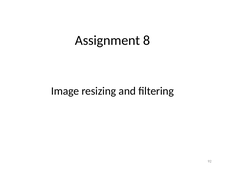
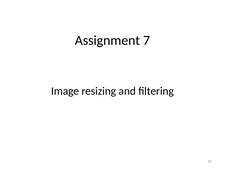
8: 8 -> 7
